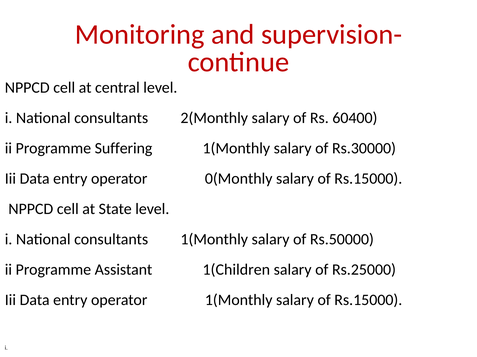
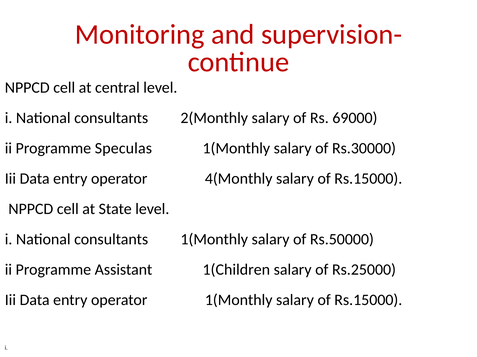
60400: 60400 -> 69000
Suffering: Suffering -> Speculas
0(Monthly: 0(Monthly -> 4(Monthly
